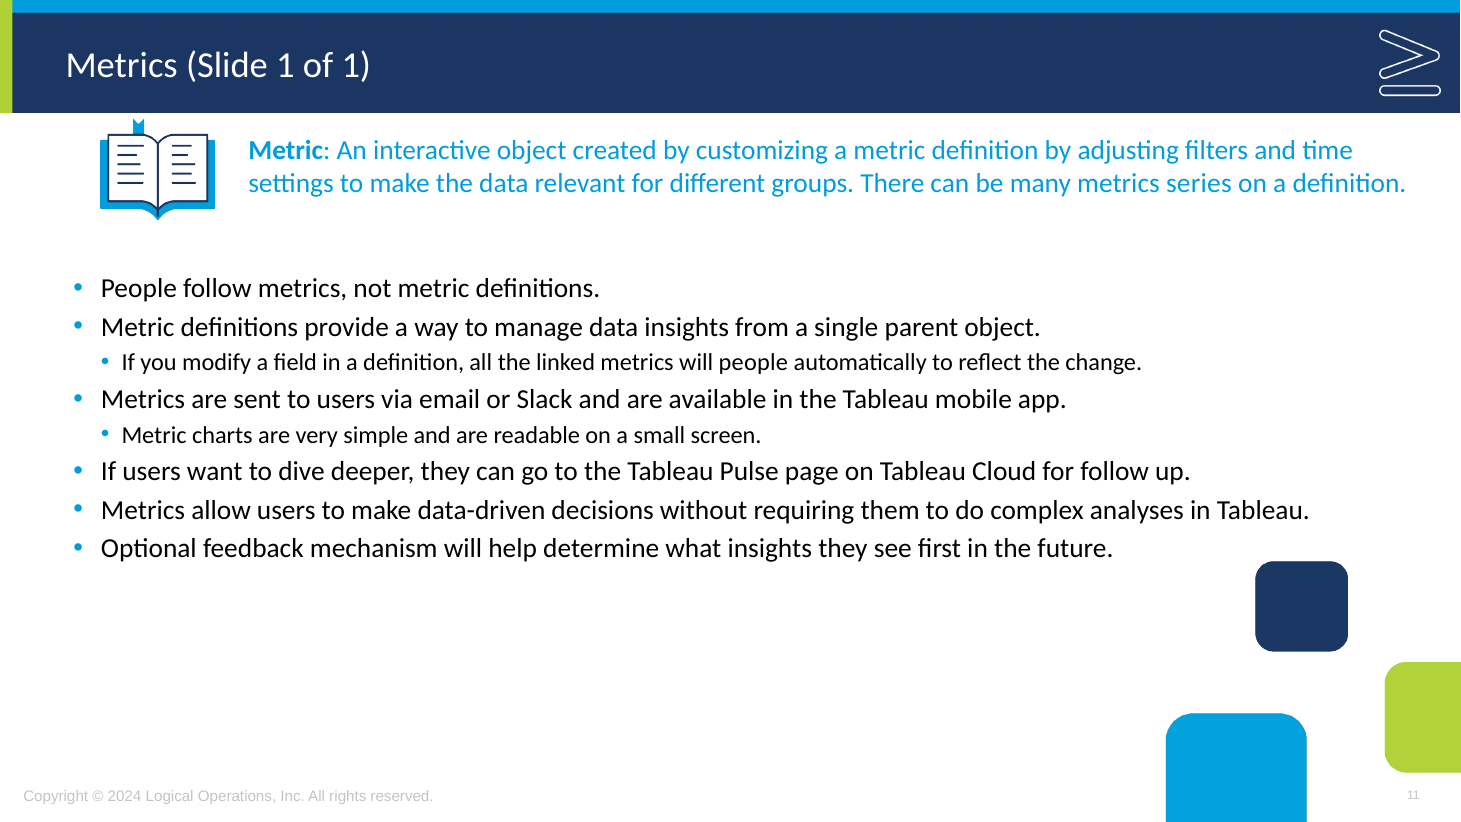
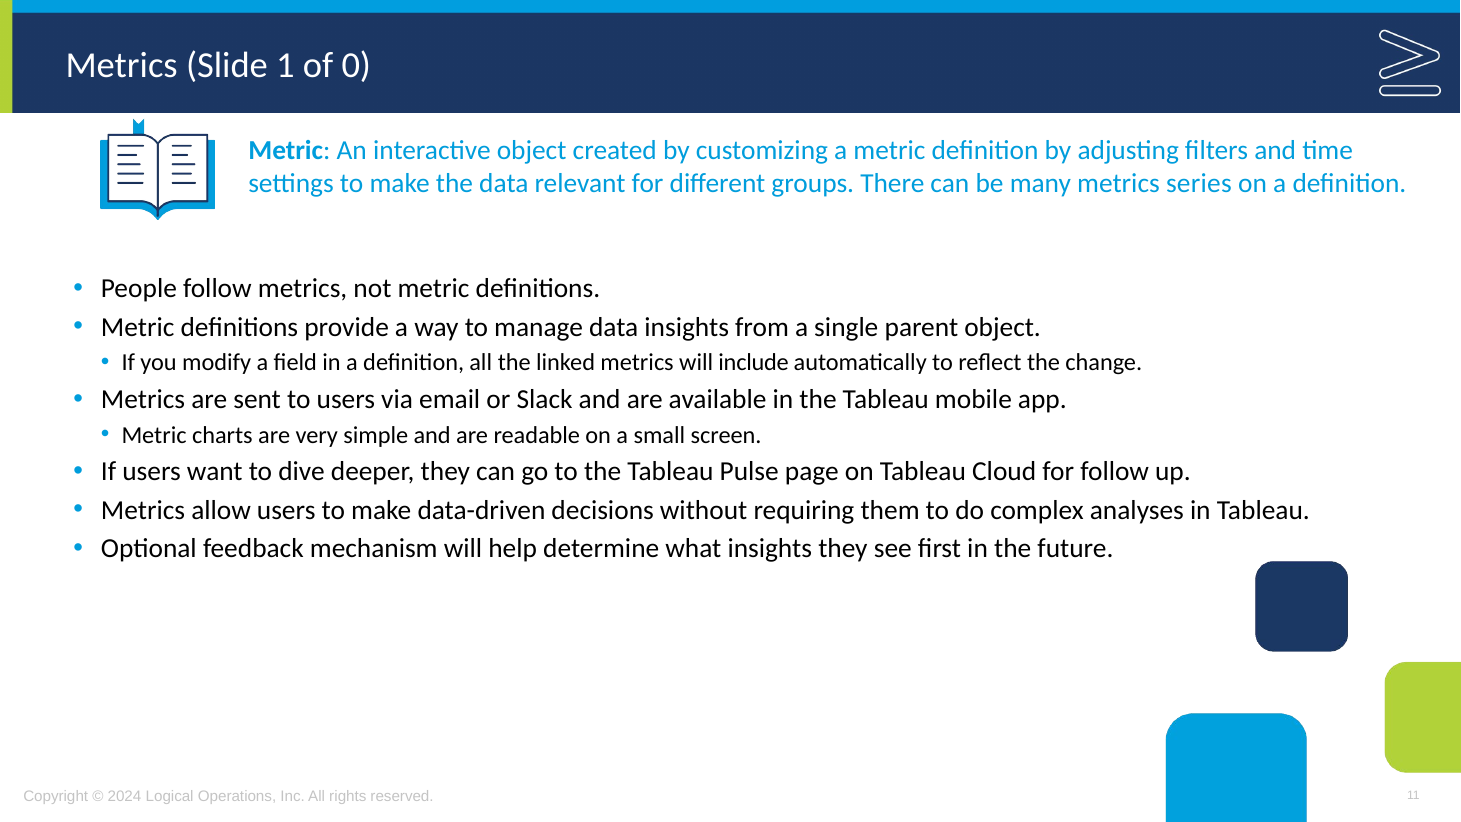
of 1: 1 -> 0
will people: people -> include
